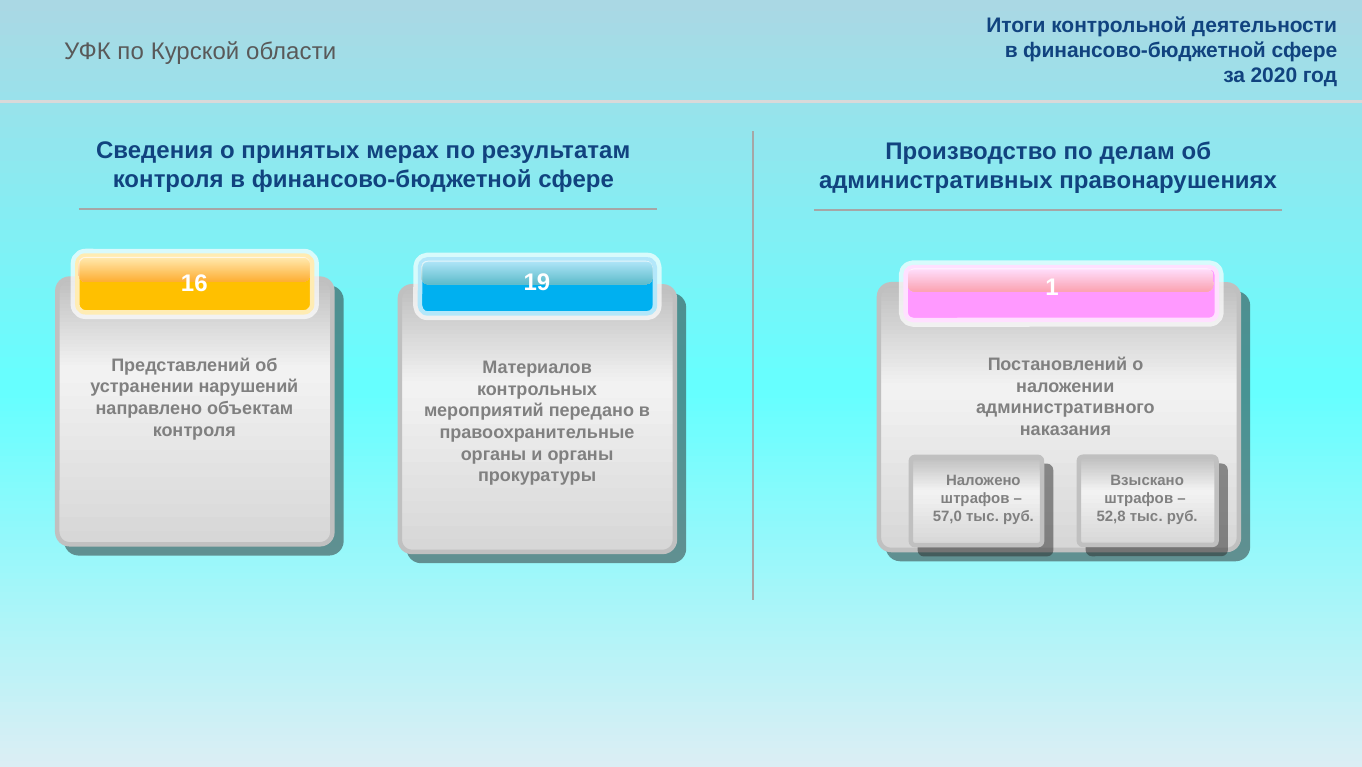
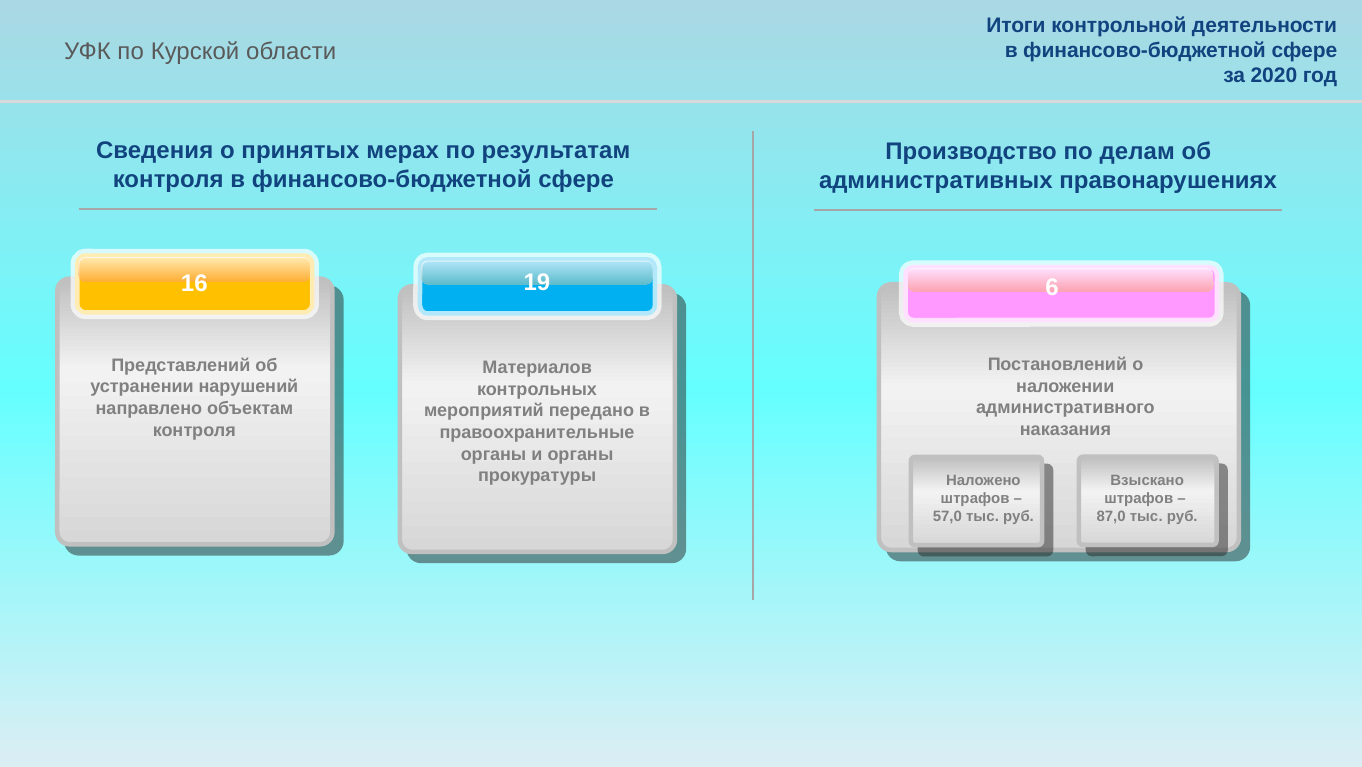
1: 1 -> 6
52,8: 52,8 -> 87,0
